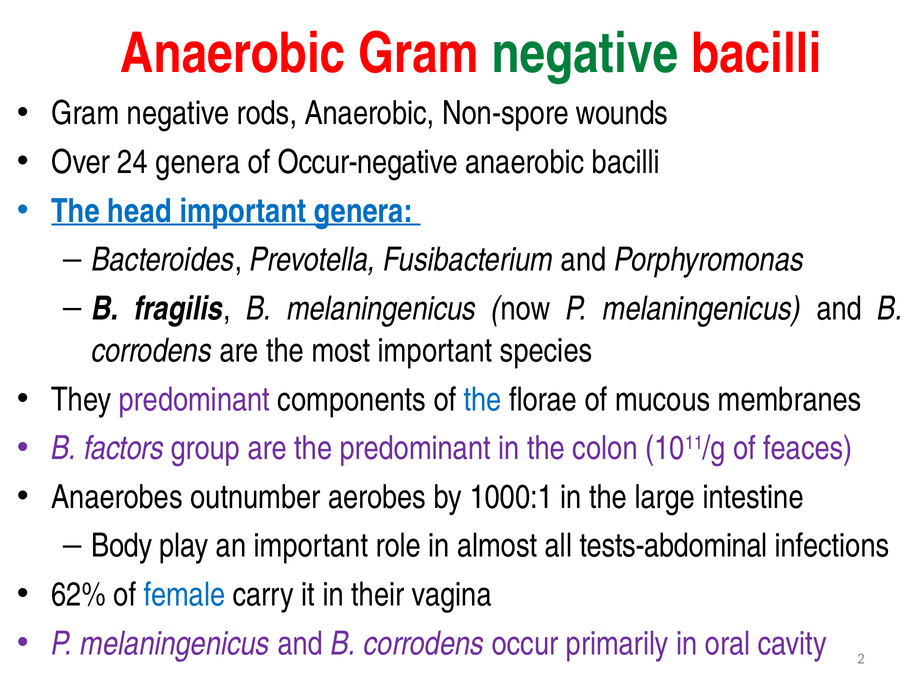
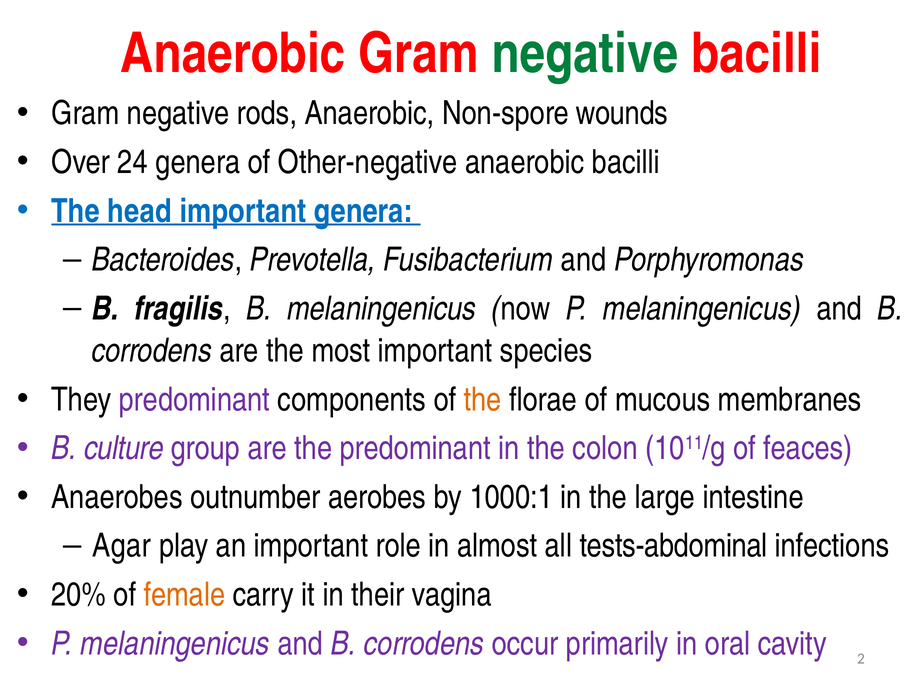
Occur-negative: Occur-negative -> Other-negative
the at (483, 400) colour: blue -> orange
factors: factors -> culture
Body: Body -> Agar
62%: 62% -> 20%
female colour: blue -> orange
